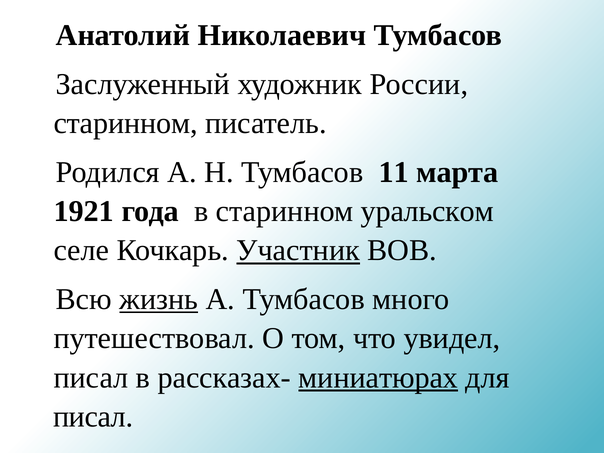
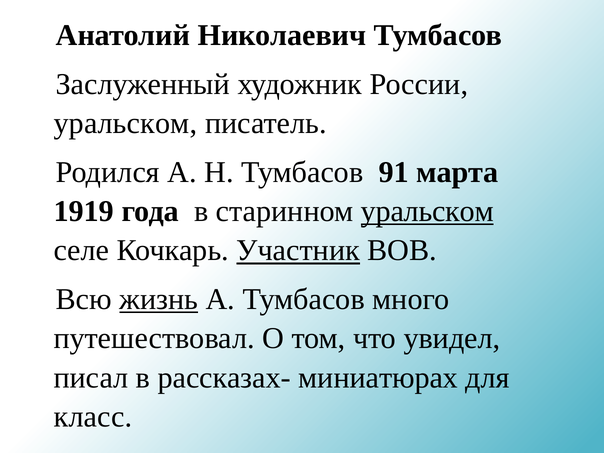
старинном at (126, 123): старинном -> уральском
11: 11 -> 91
1921: 1921 -> 1919
уральском at (427, 211) underline: none -> present
миниатюрах underline: present -> none
писал at (93, 417): писал -> класс
